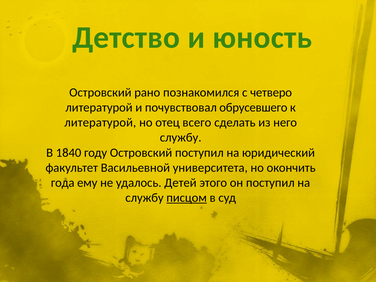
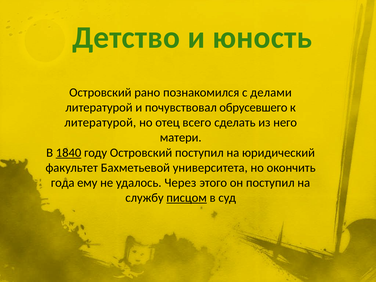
четверо: четверо -> делами
службу at (181, 138): службу -> матери
1840 underline: none -> present
Васильевной: Васильевной -> Бахметьевой
Детей: Детей -> Через
